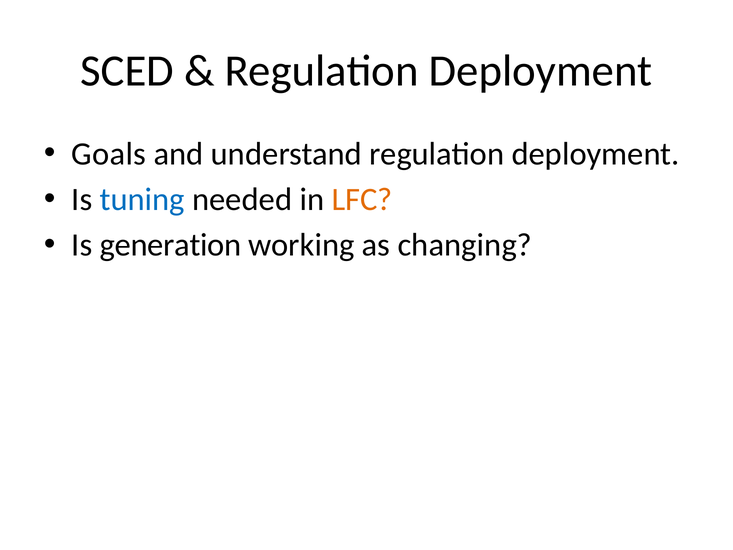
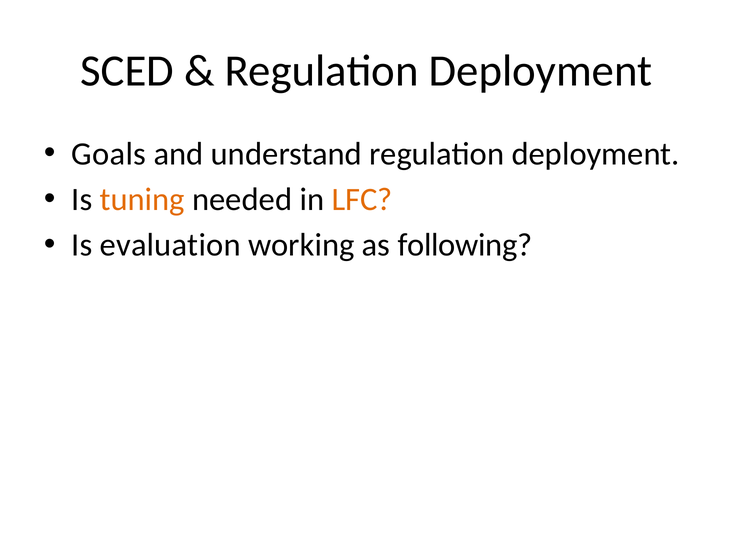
tuning colour: blue -> orange
generation: generation -> evaluation
changing: changing -> following
